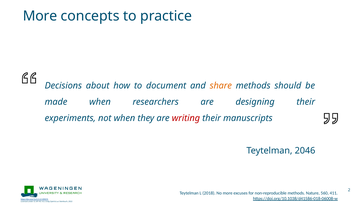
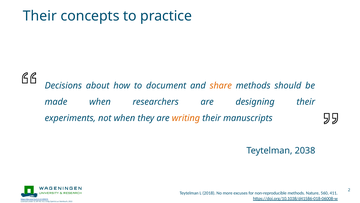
More at (40, 16): More -> Their
writing colour: red -> orange
2046: 2046 -> 2038
